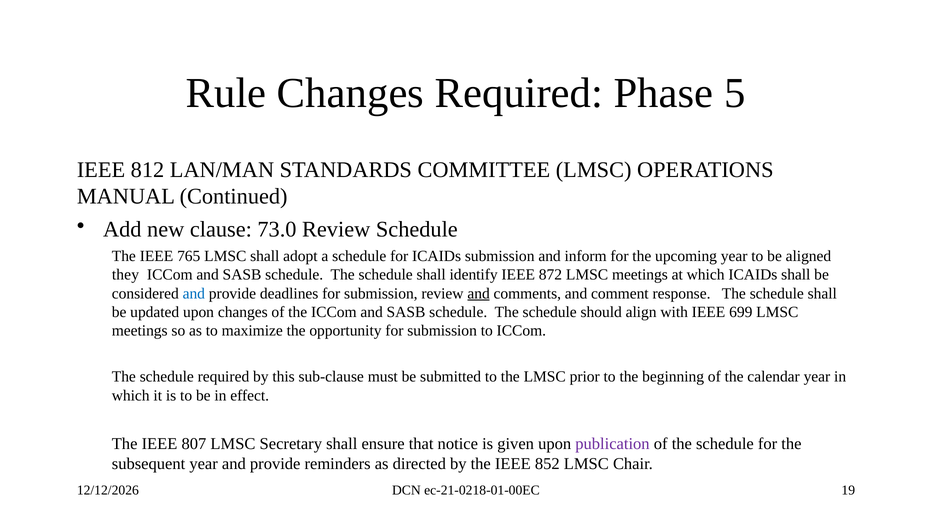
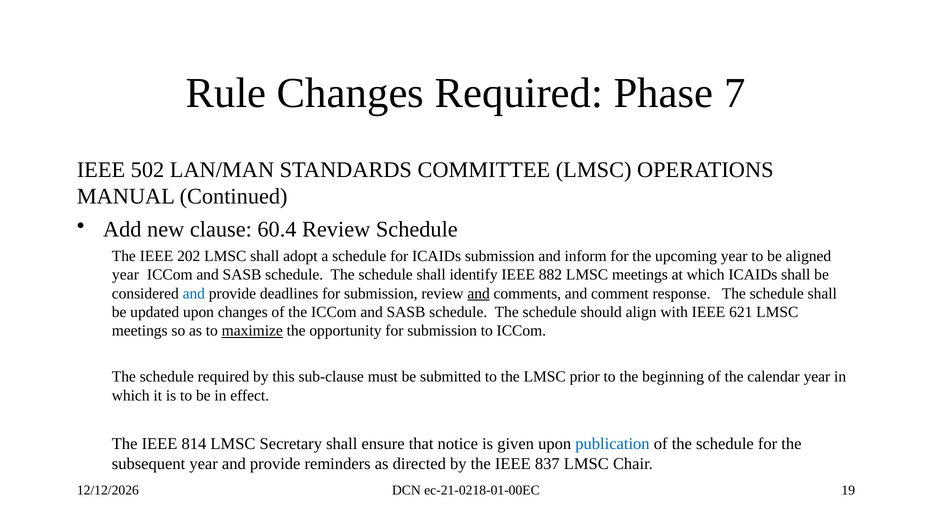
5: 5 -> 7
812: 812 -> 502
73.0: 73.0 -> 60.4
765: 765 -> 202
they at (125, 275): they -> year
872: 872 -> 882
699: 699 -> 621
maximize underline: none -> present
807: 807 -> 814
publication colour: purple -> blue
852: 852 -> 837
